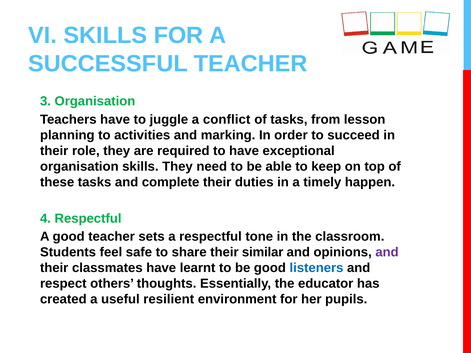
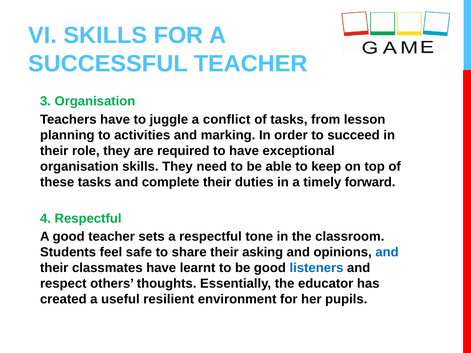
happen: happen -> forward
similar: similar -> asking
and at (387, 252) colour: purple -> blue
